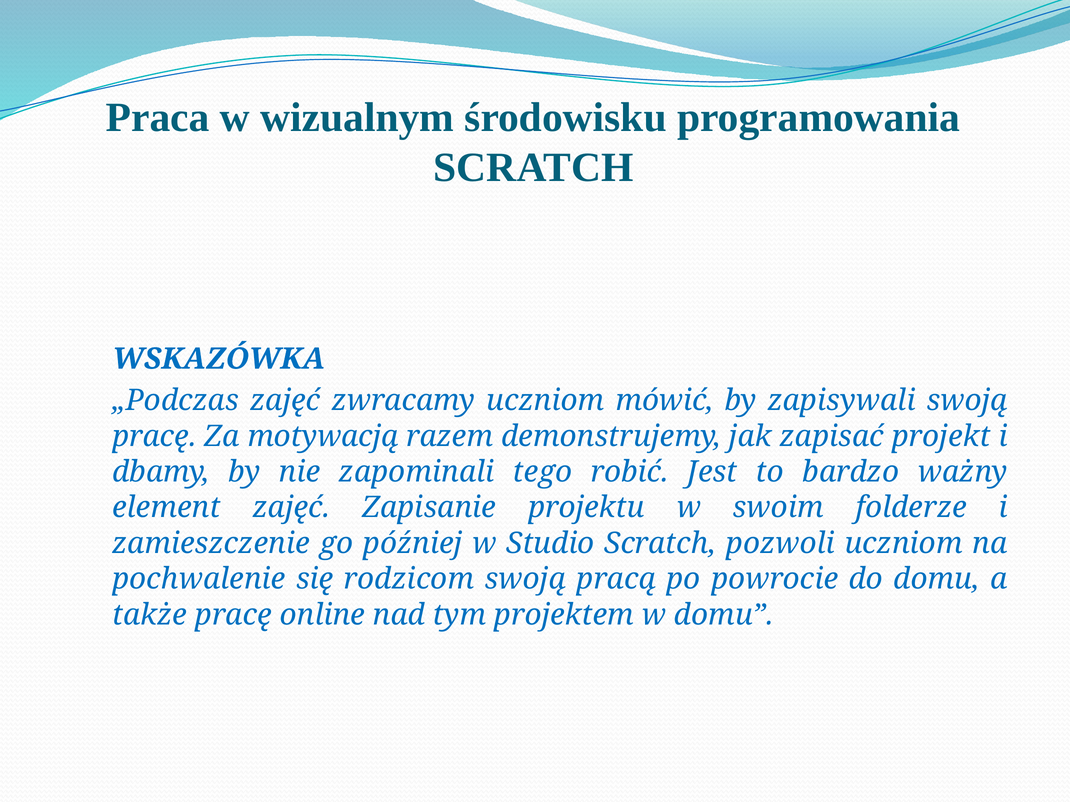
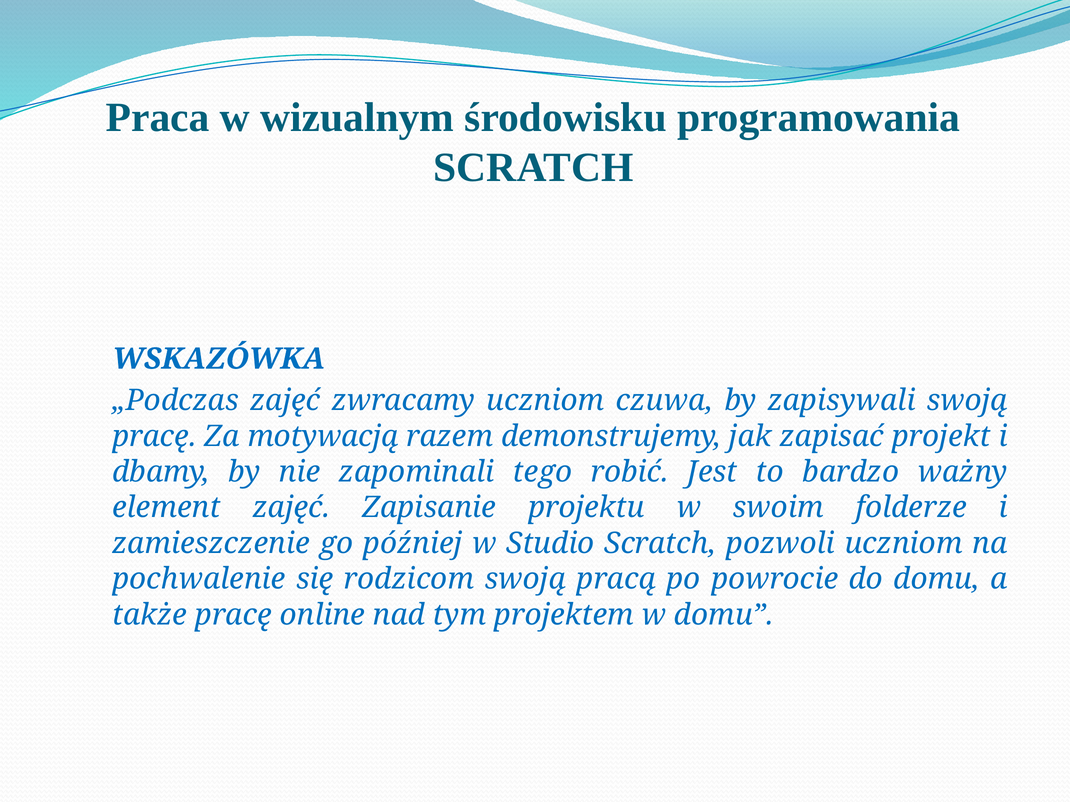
mówić: mówić -> czuwa
